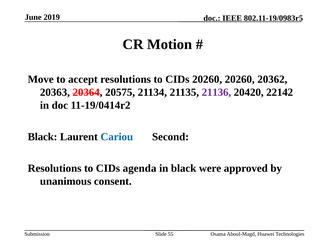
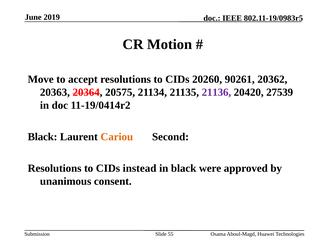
20260 20260: 20260 -> 90261
22142: 22142 -> 27539
Cariou colour: blue -> orange
agenda: agenda -> instead
